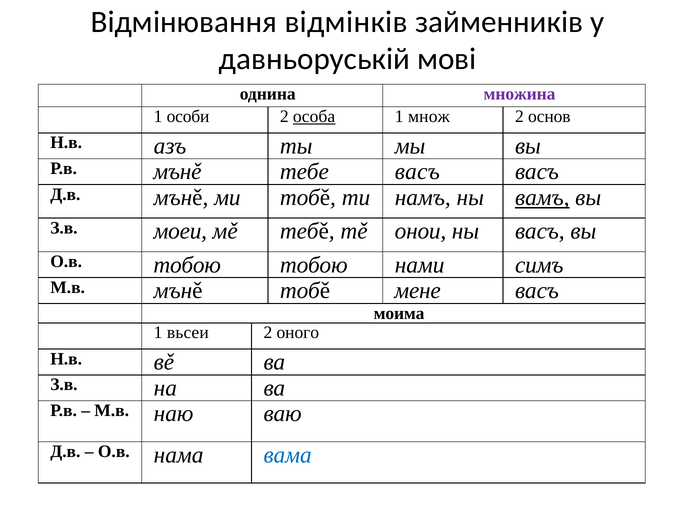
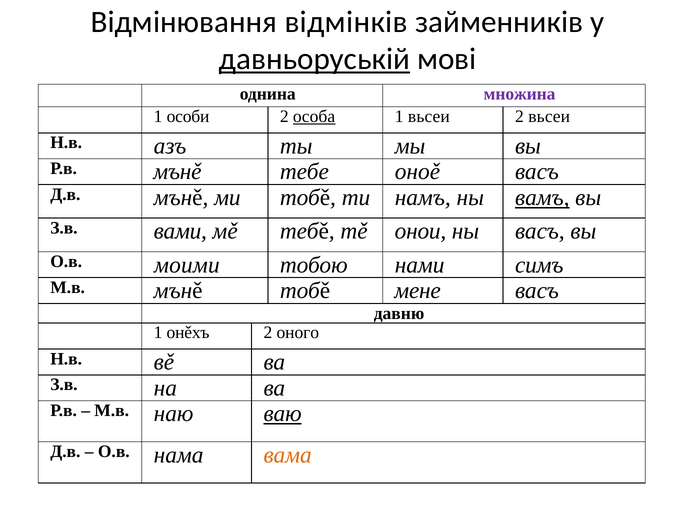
давньоруській underline: none -> present
1 множ: множ -> вьсеи
2 основ: основ -> вьсеи
тебе васъ: васъ -> оноě
моеи: моеи -> вами
О.в тобою: тобою -> моими
моима: моима -> давню
вьсеи: вьсеи -> онěхъ
ваю underline: none -> present
вама colour: blue -> orange
